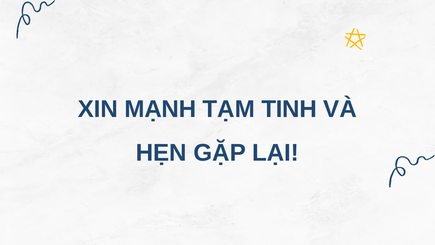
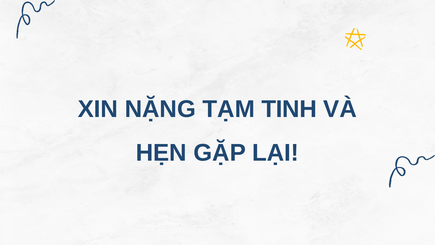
MẠNH: MẠNH -> NẶNG
